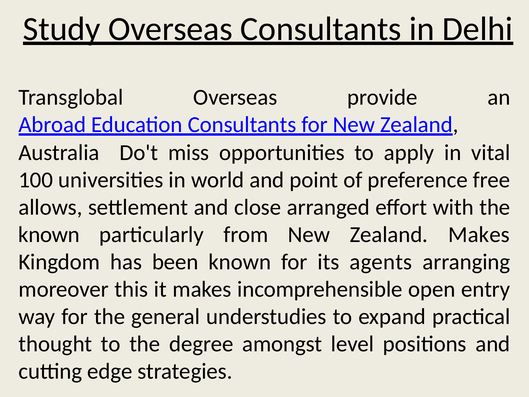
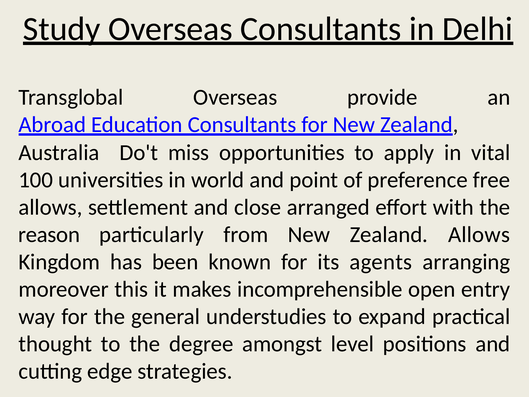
known at (49, 234): known -> reason
Zealand Makes: Makes -> Allows
